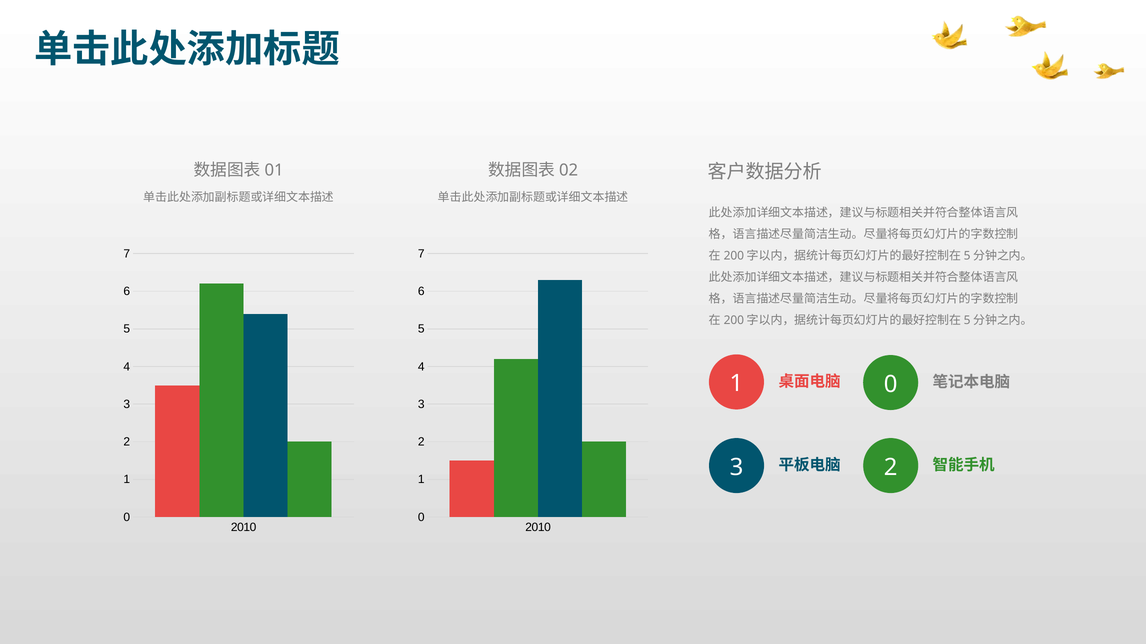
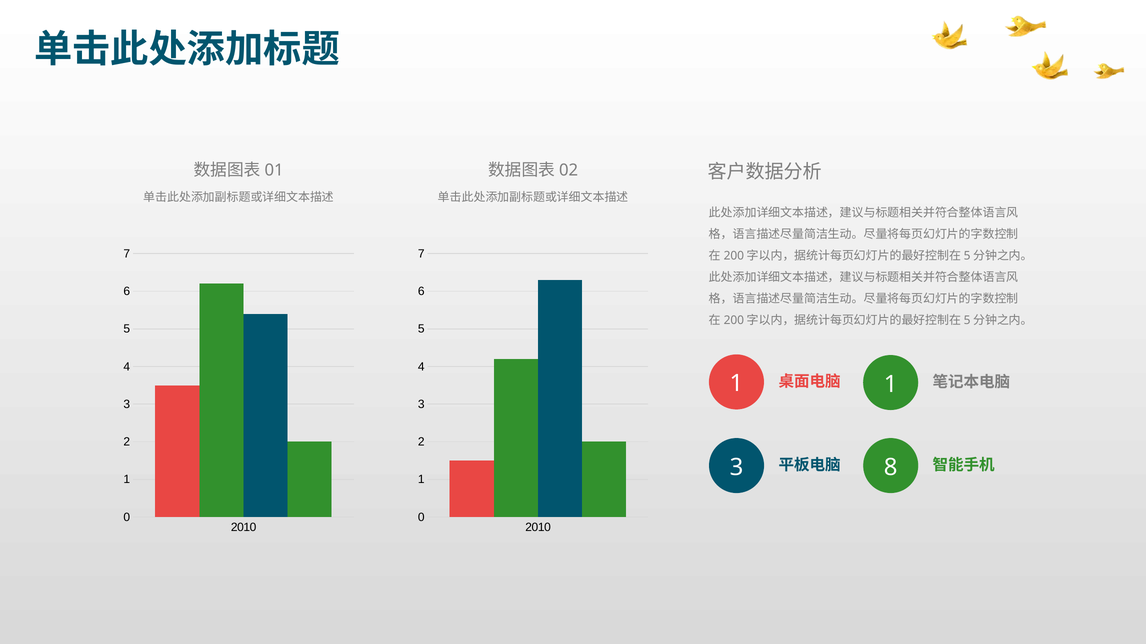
0 at (891, 385): 0 -> 1
2 at (891, 468): 2 -> 8
